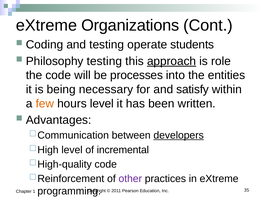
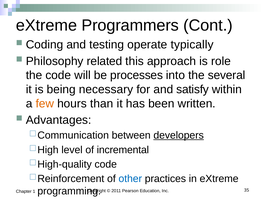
Organizations: Organizations -> Programmers
students: students -> typically
Philosophy testing: testing -> related
approach underline: present -> none
entities: entities -> several
hours level: level -> than
other colour: purple -> blue
